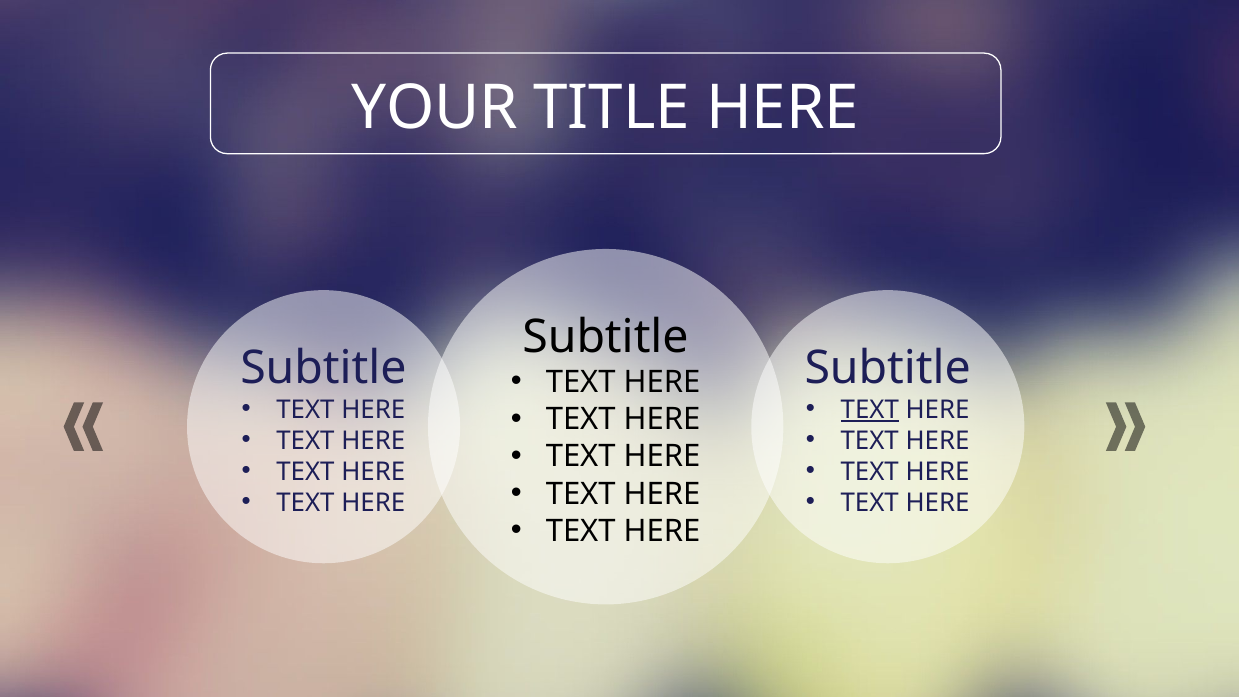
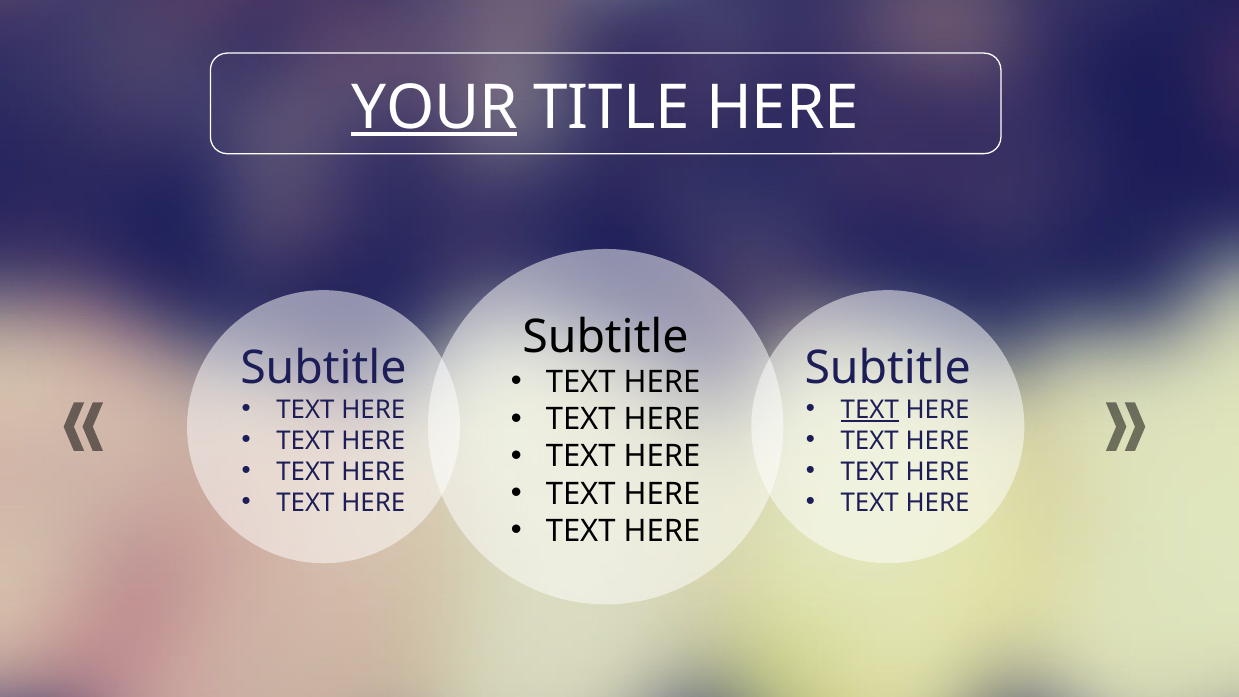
YOUR underline: none -> present
